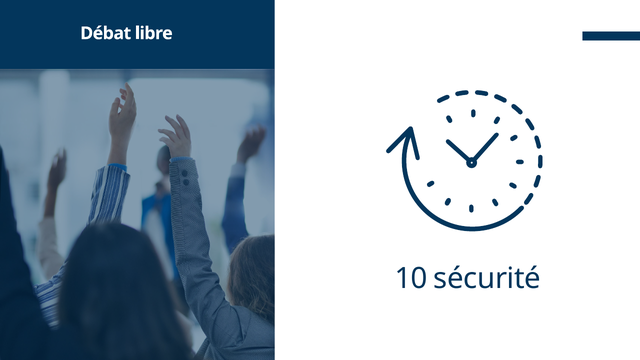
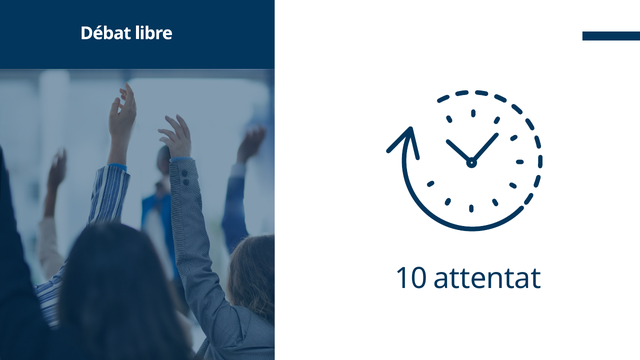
sécurité: sécurité -> attentat
